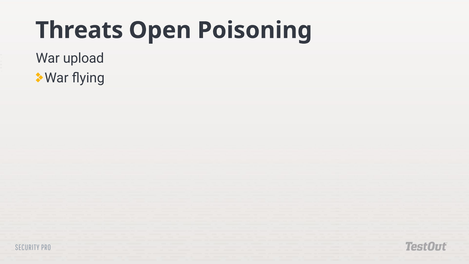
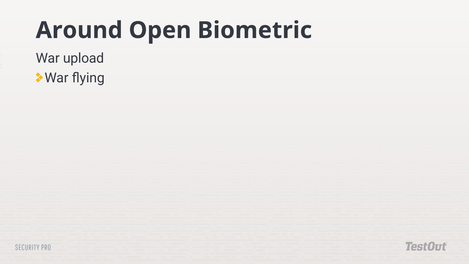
Threats: Threats -> Around
Poisoning: Poisoning -> Biometric
